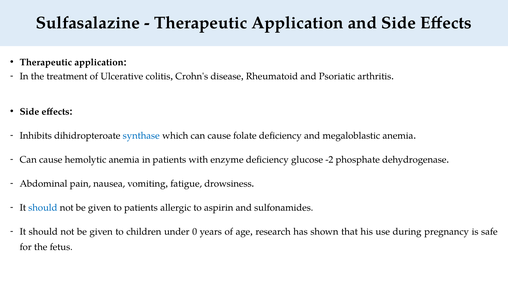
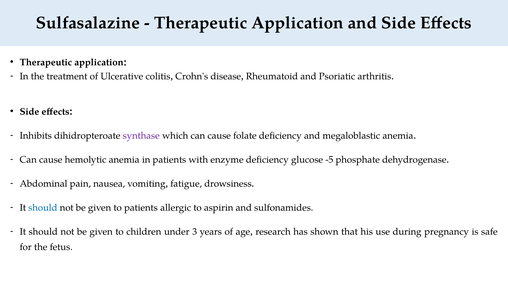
synthase colour: blue -> purple
-2: -2 -> -5
0: 0 -> 3
